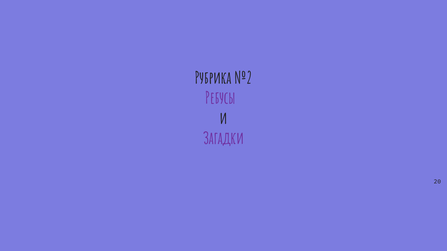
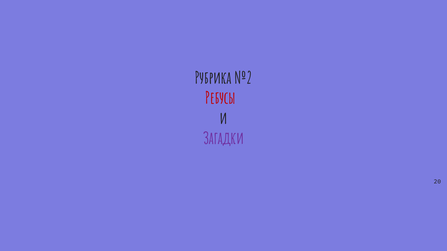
Ребусы colour: purple -> red
